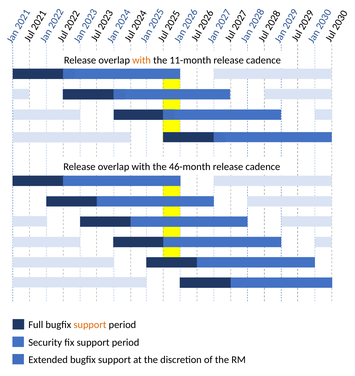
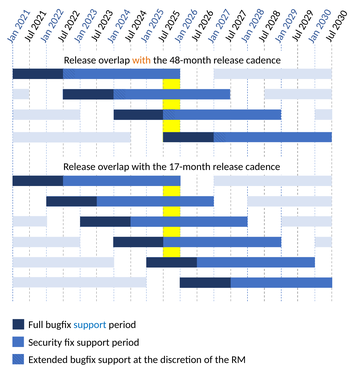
11-month: 11-month -> 48-month
46-month: 46-month -> 17-month
support at (90, 325) colour: orange -> blue
